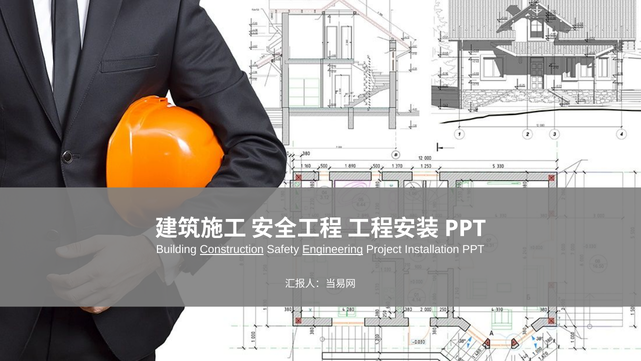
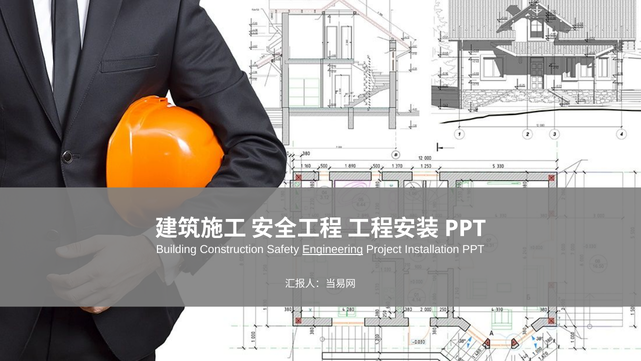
Construction underline: present -> none
